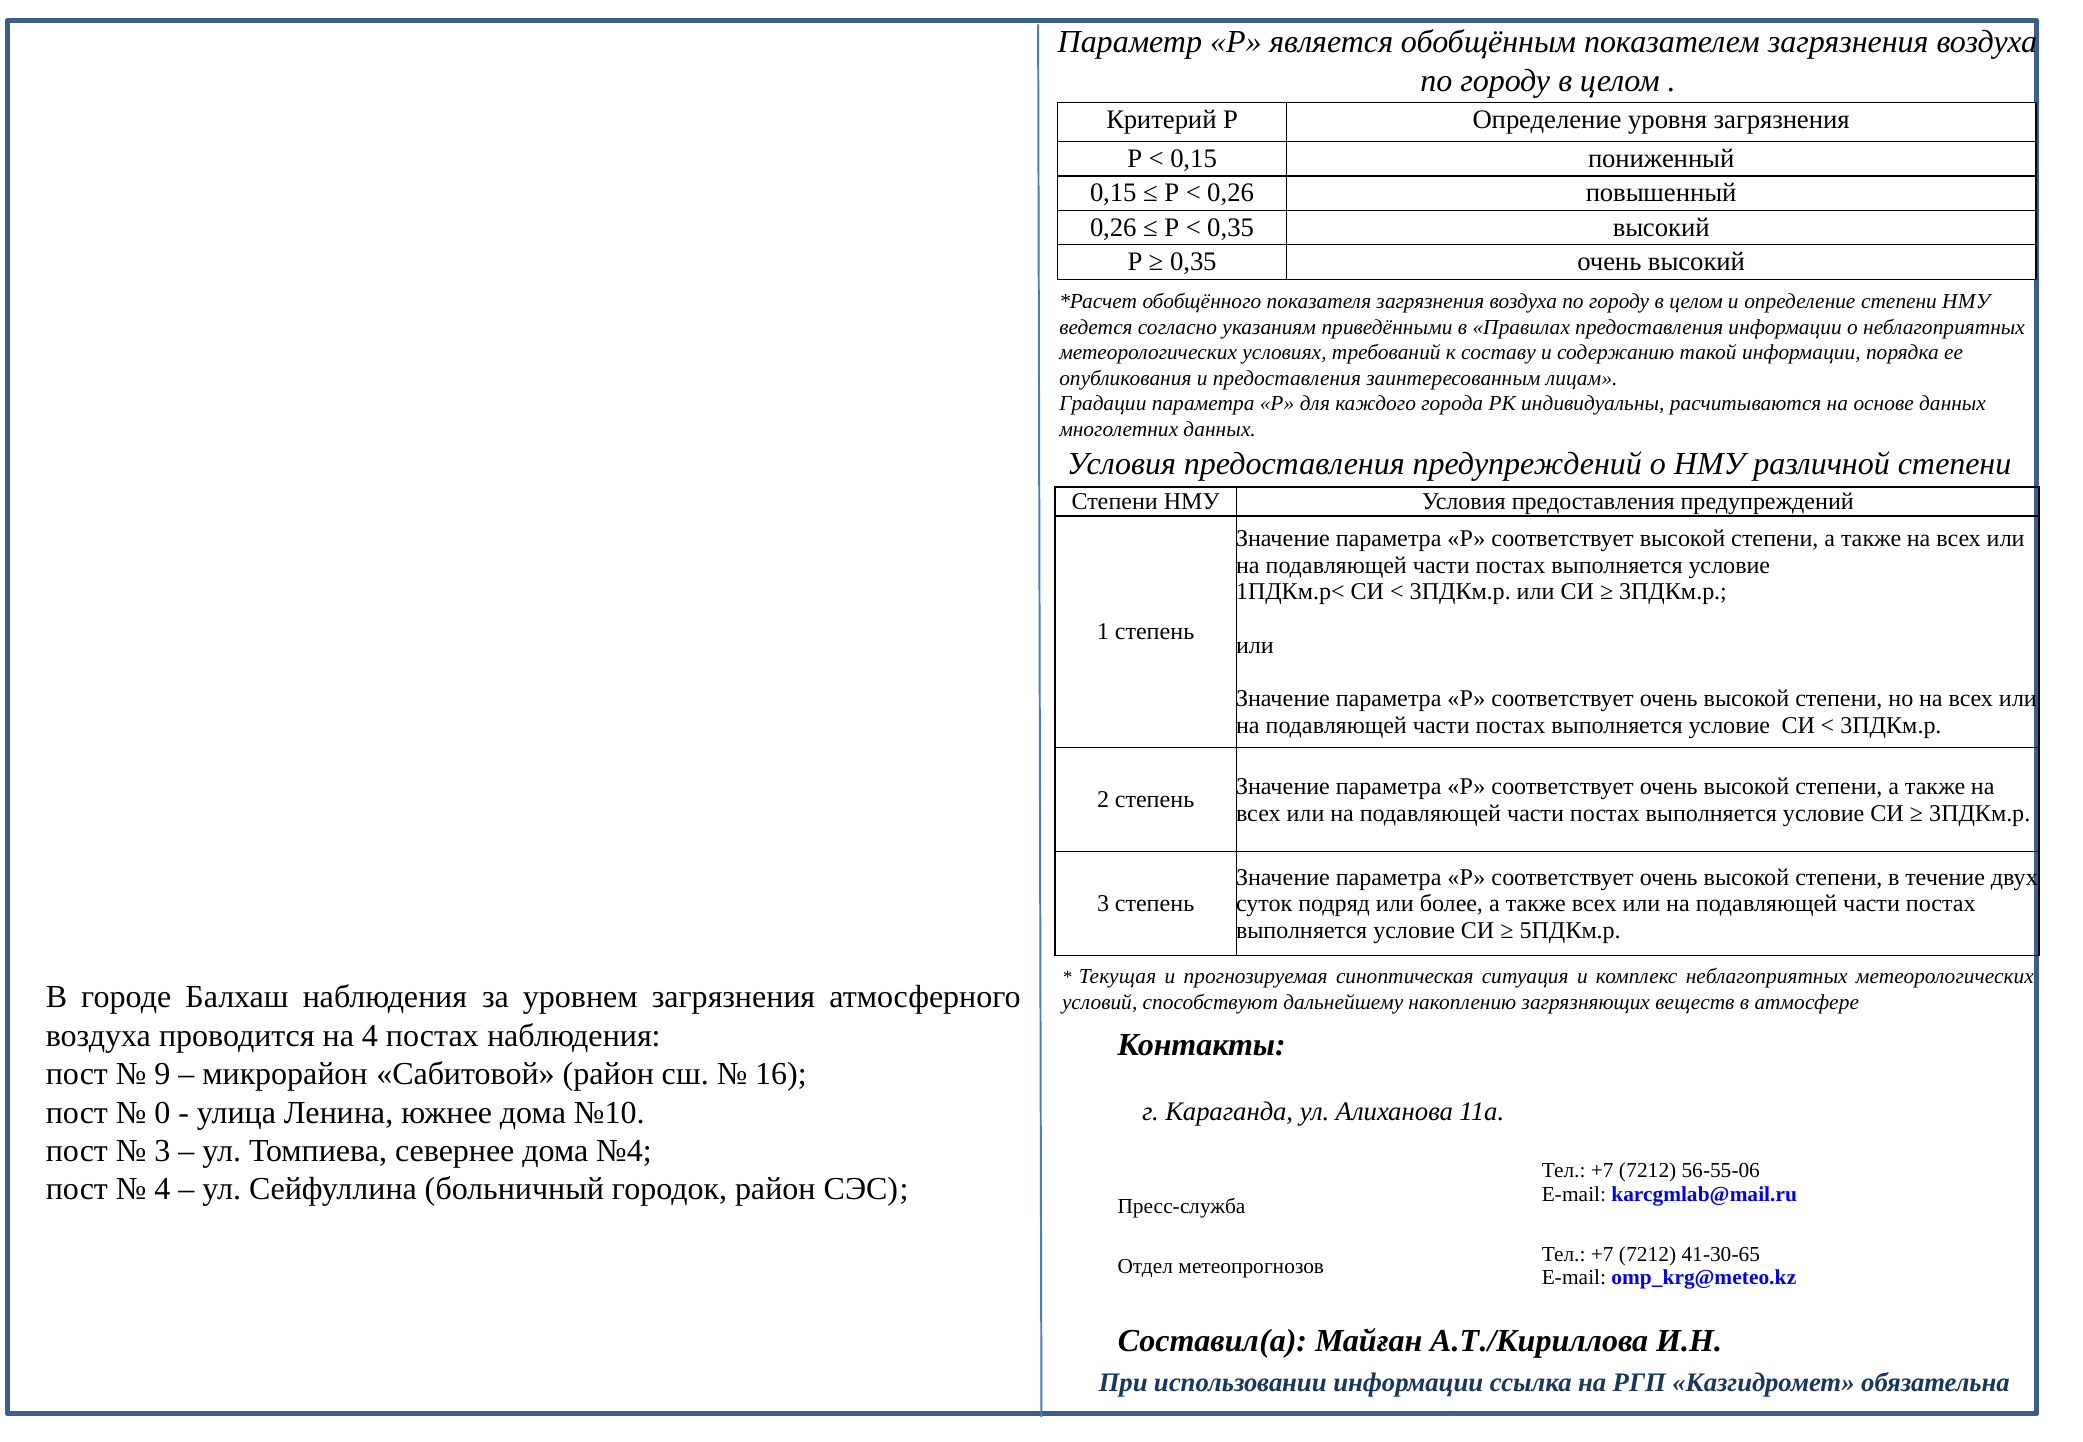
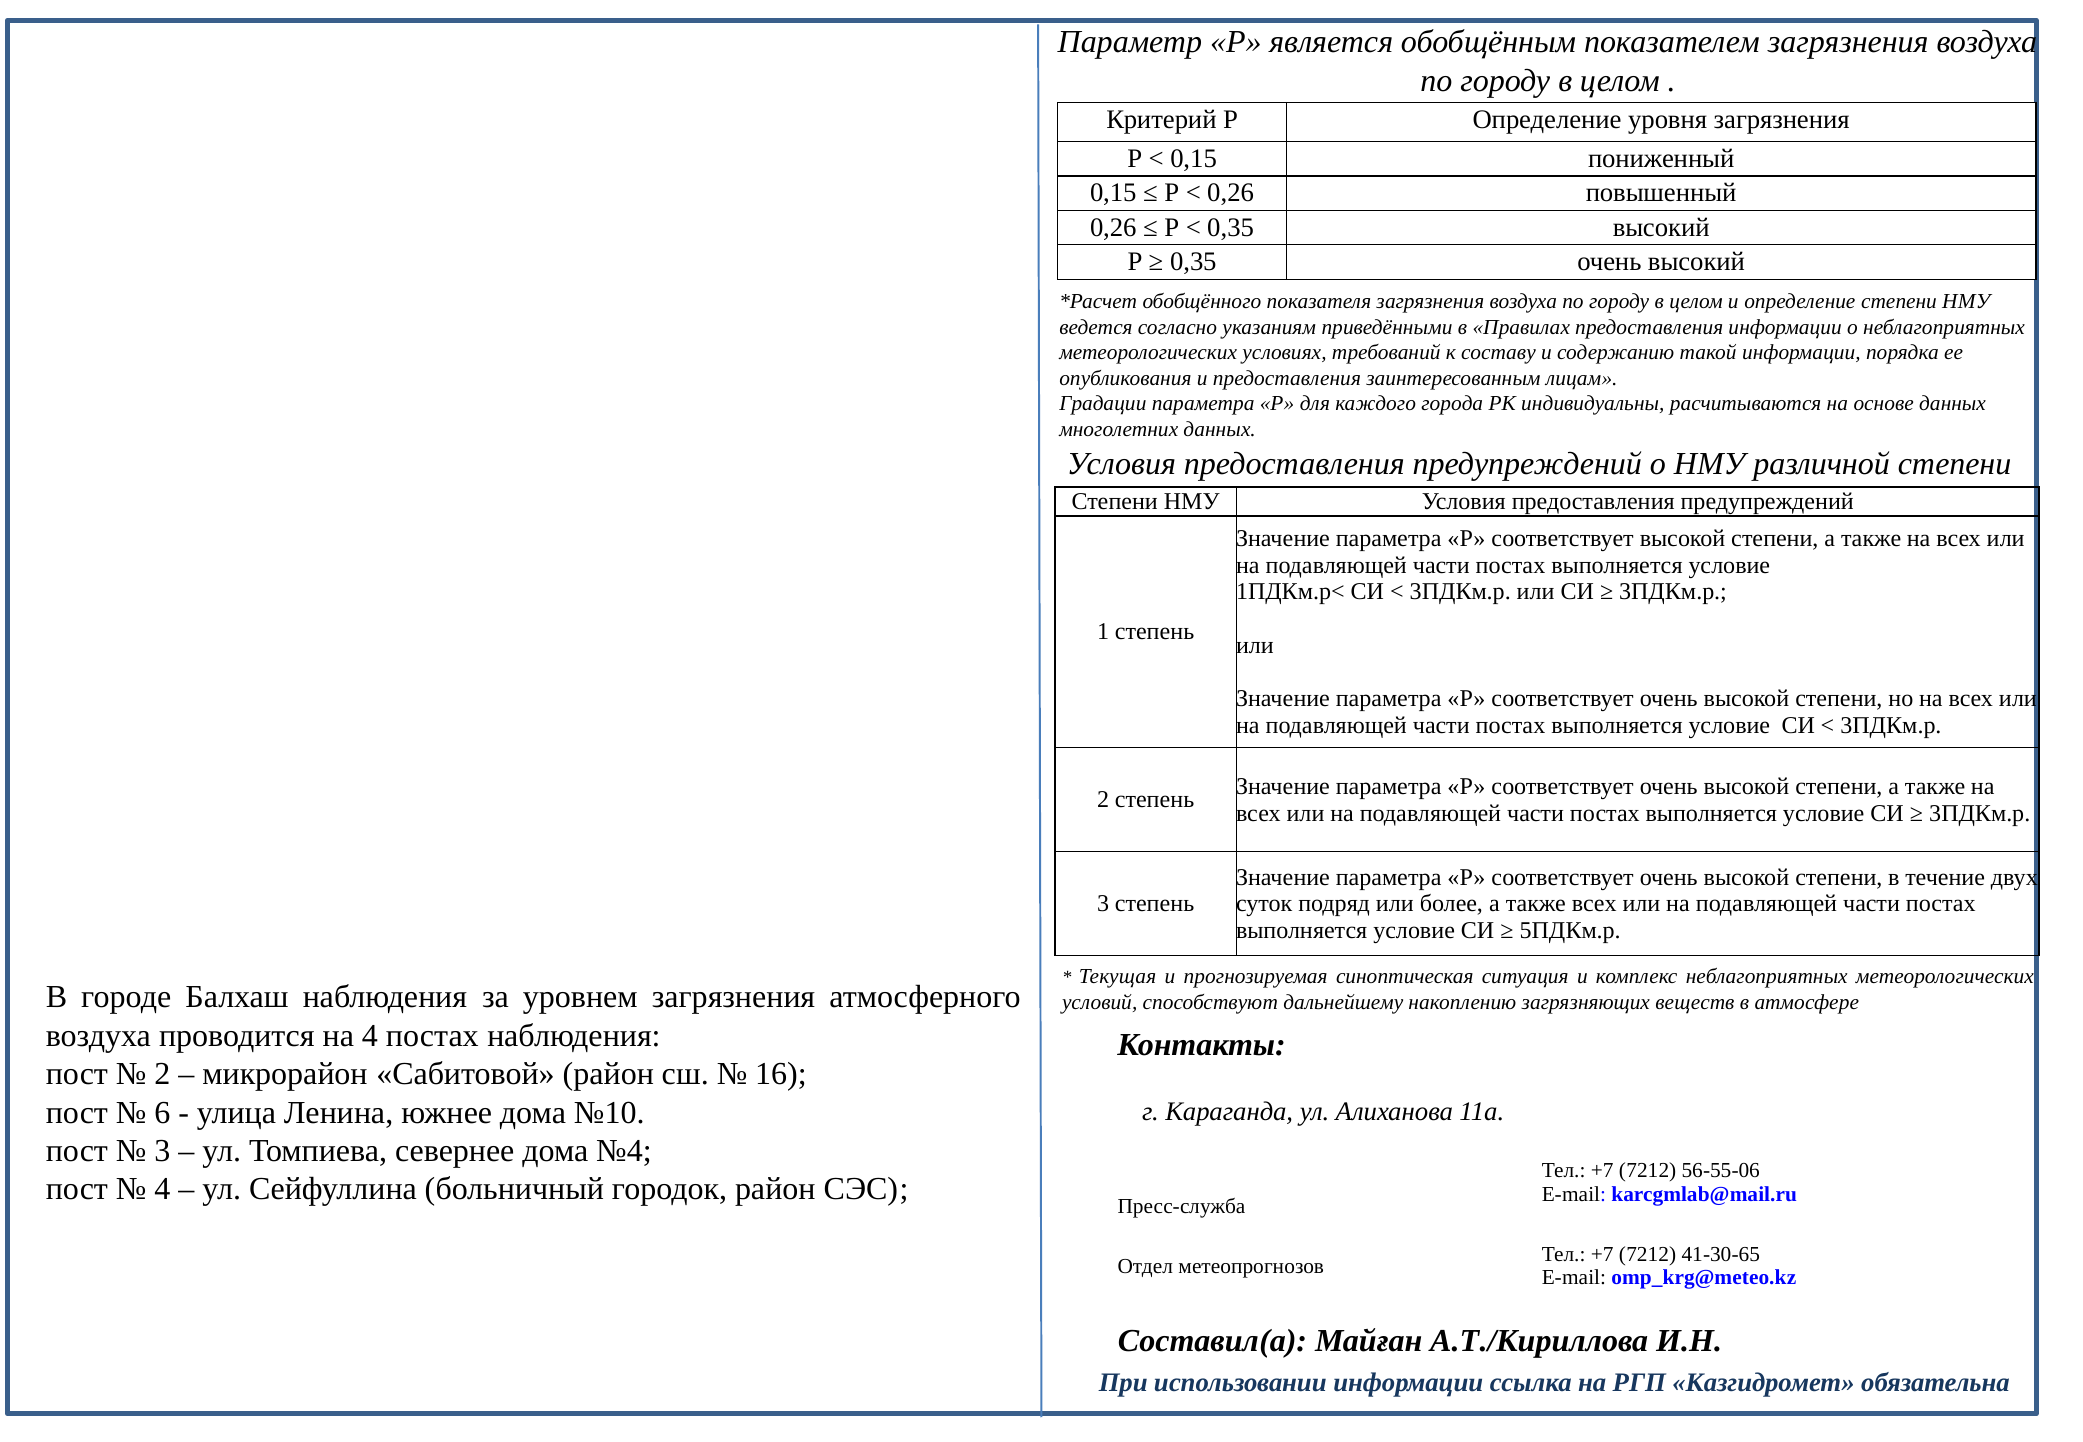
9 at (162, 1074): 9 -> 2
0: 0 -> 6
